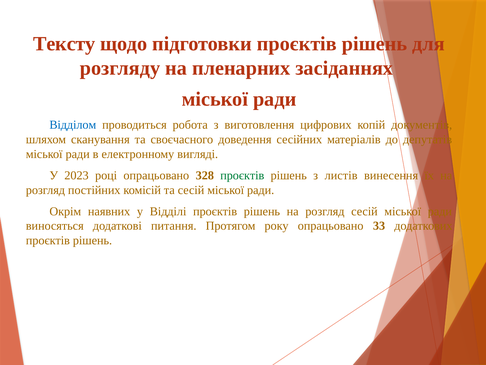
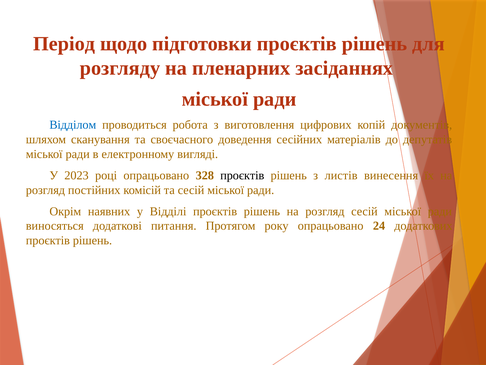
Тексту: Тексту -> Період
проєктів at (242, 175) colour: green -> black
33: 33 -> 24
